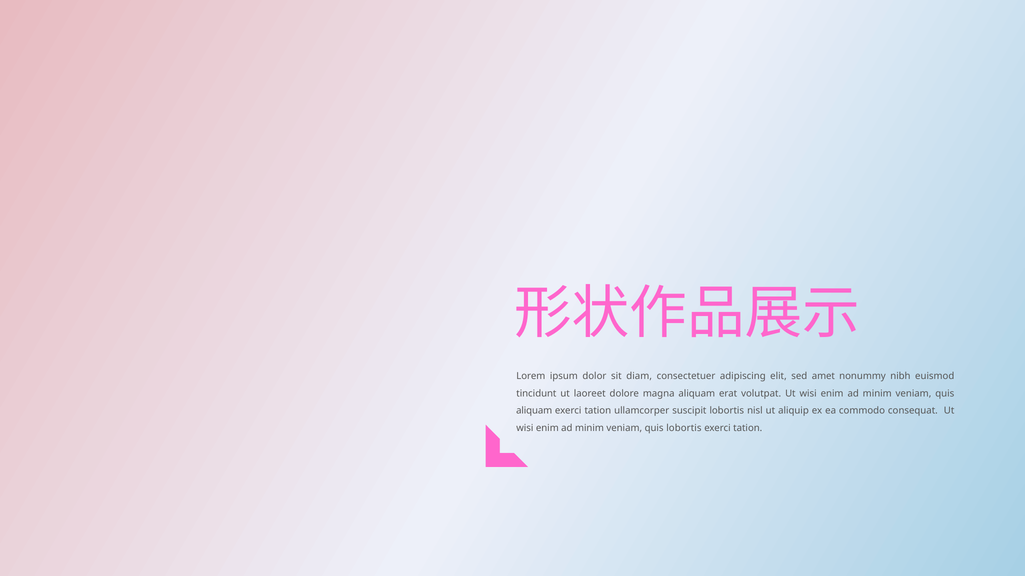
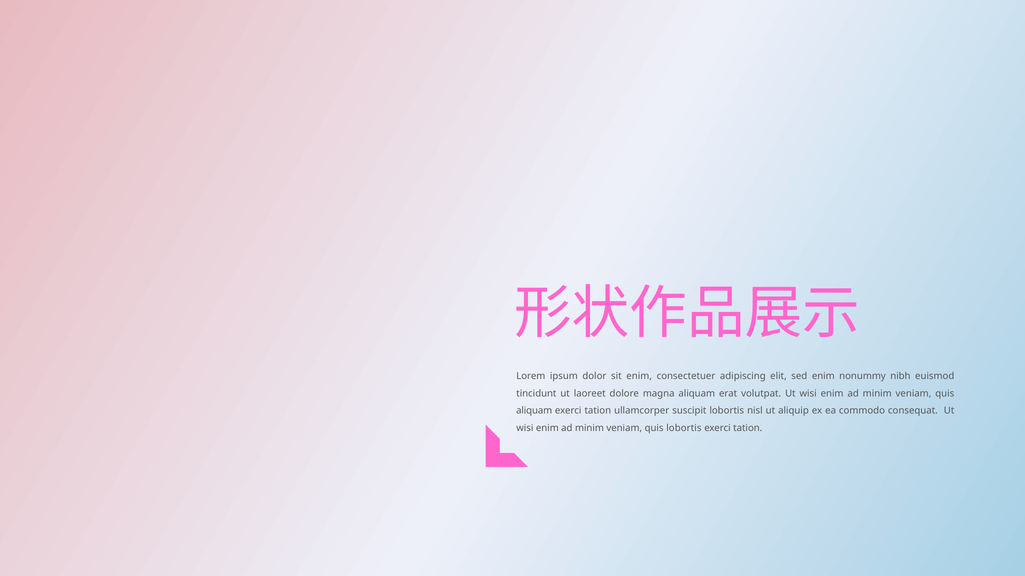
sit diam: diam -> enim
sed amet: amet -> enim
